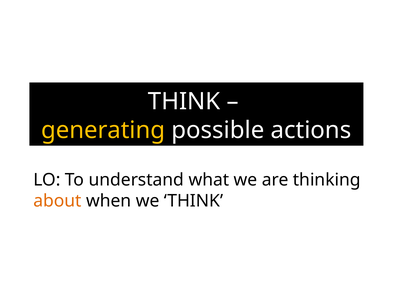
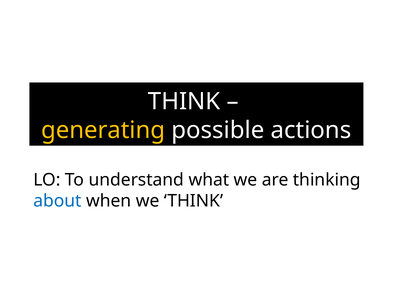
about colour: orange -> blue
